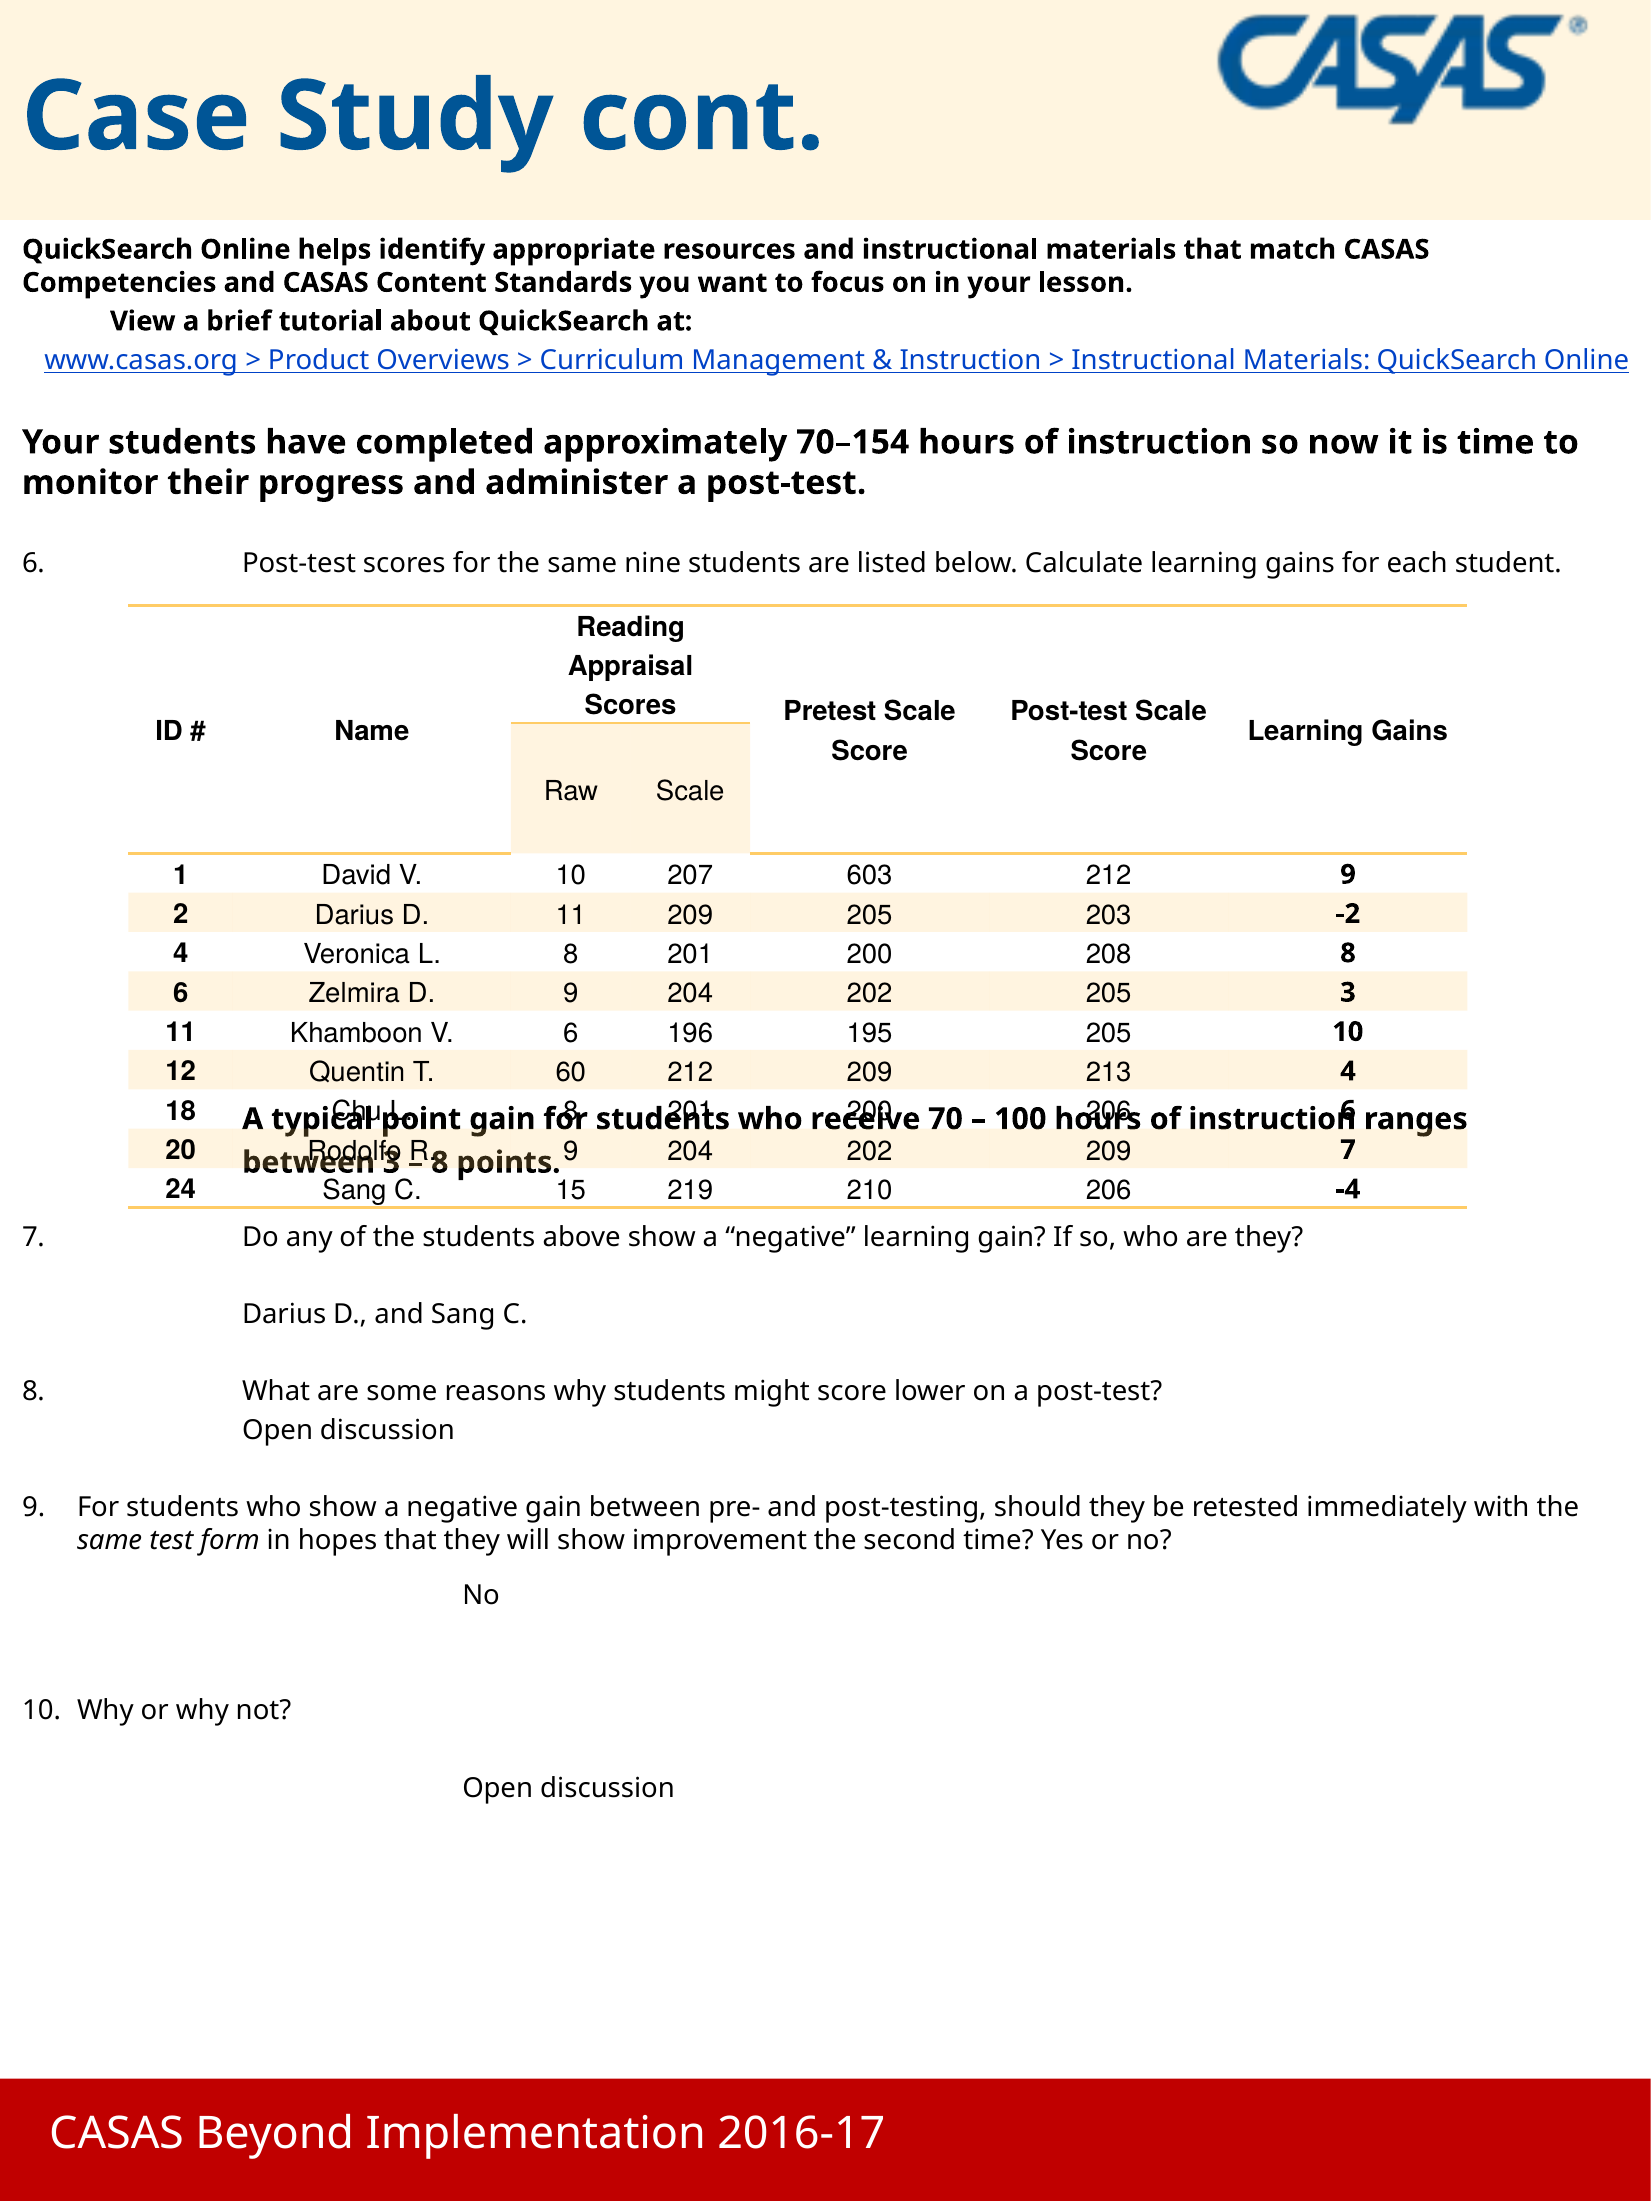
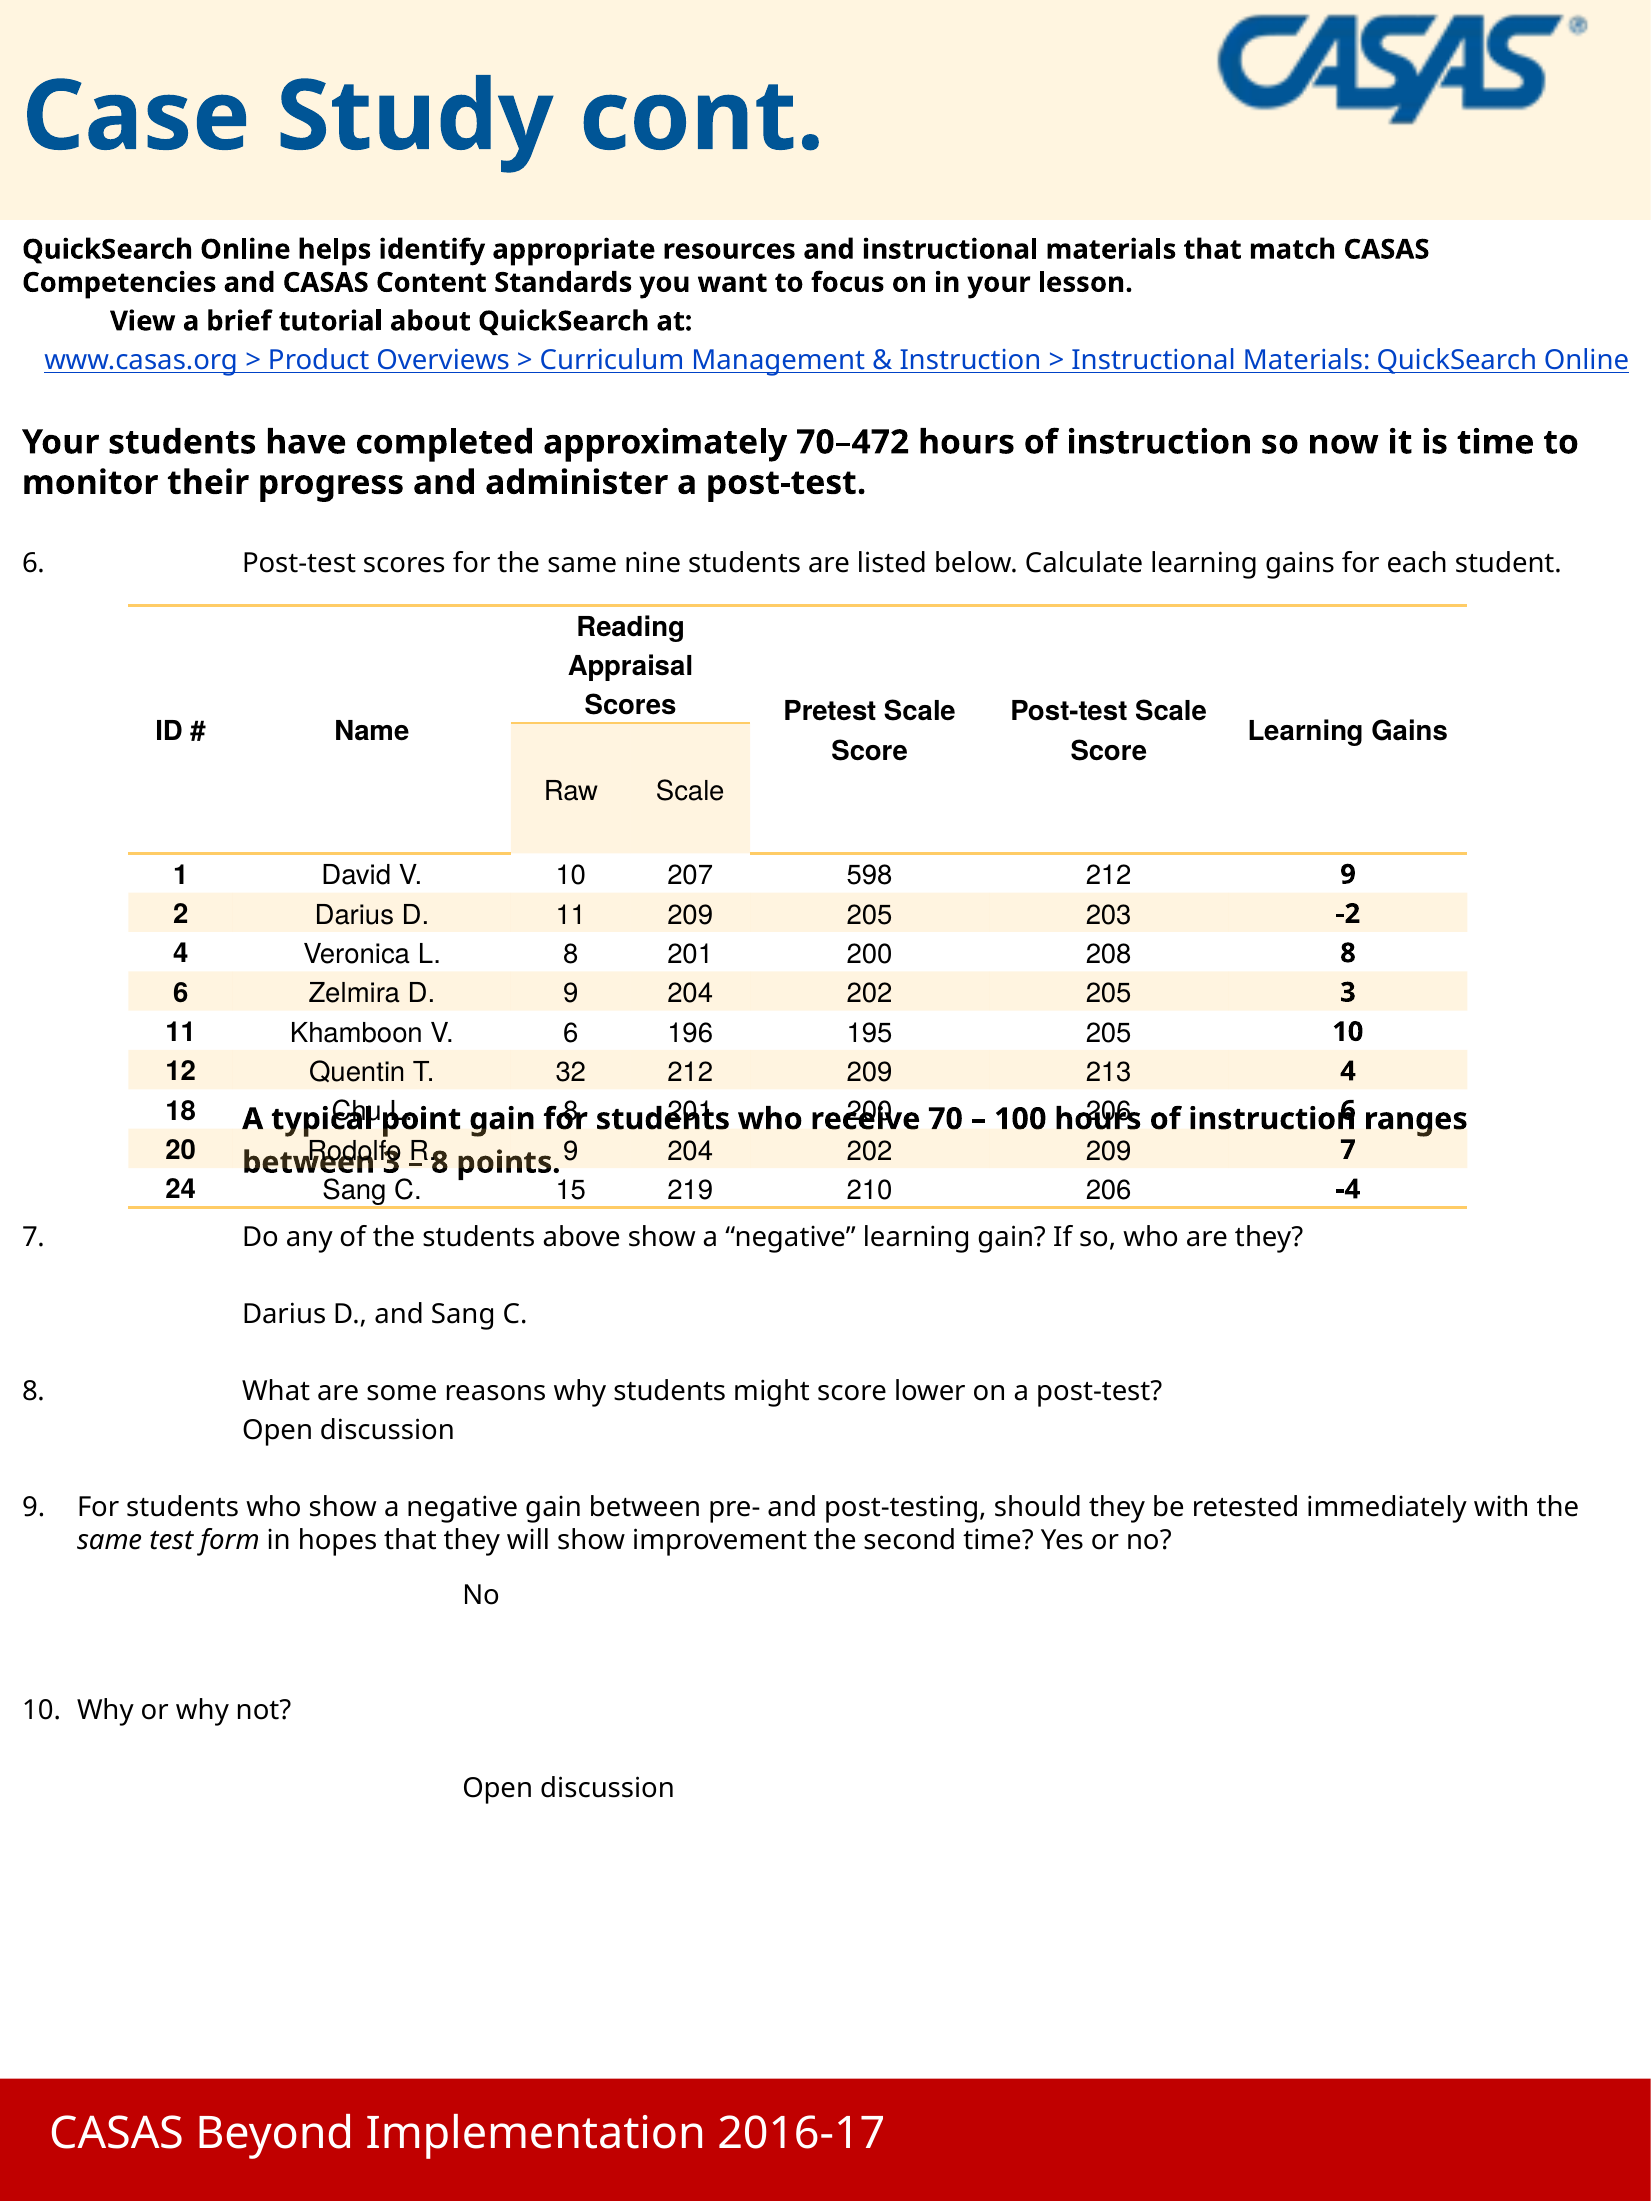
70–154: 70–154 -> 70–472
603: 603 -> 598
60: 60 -> 32
